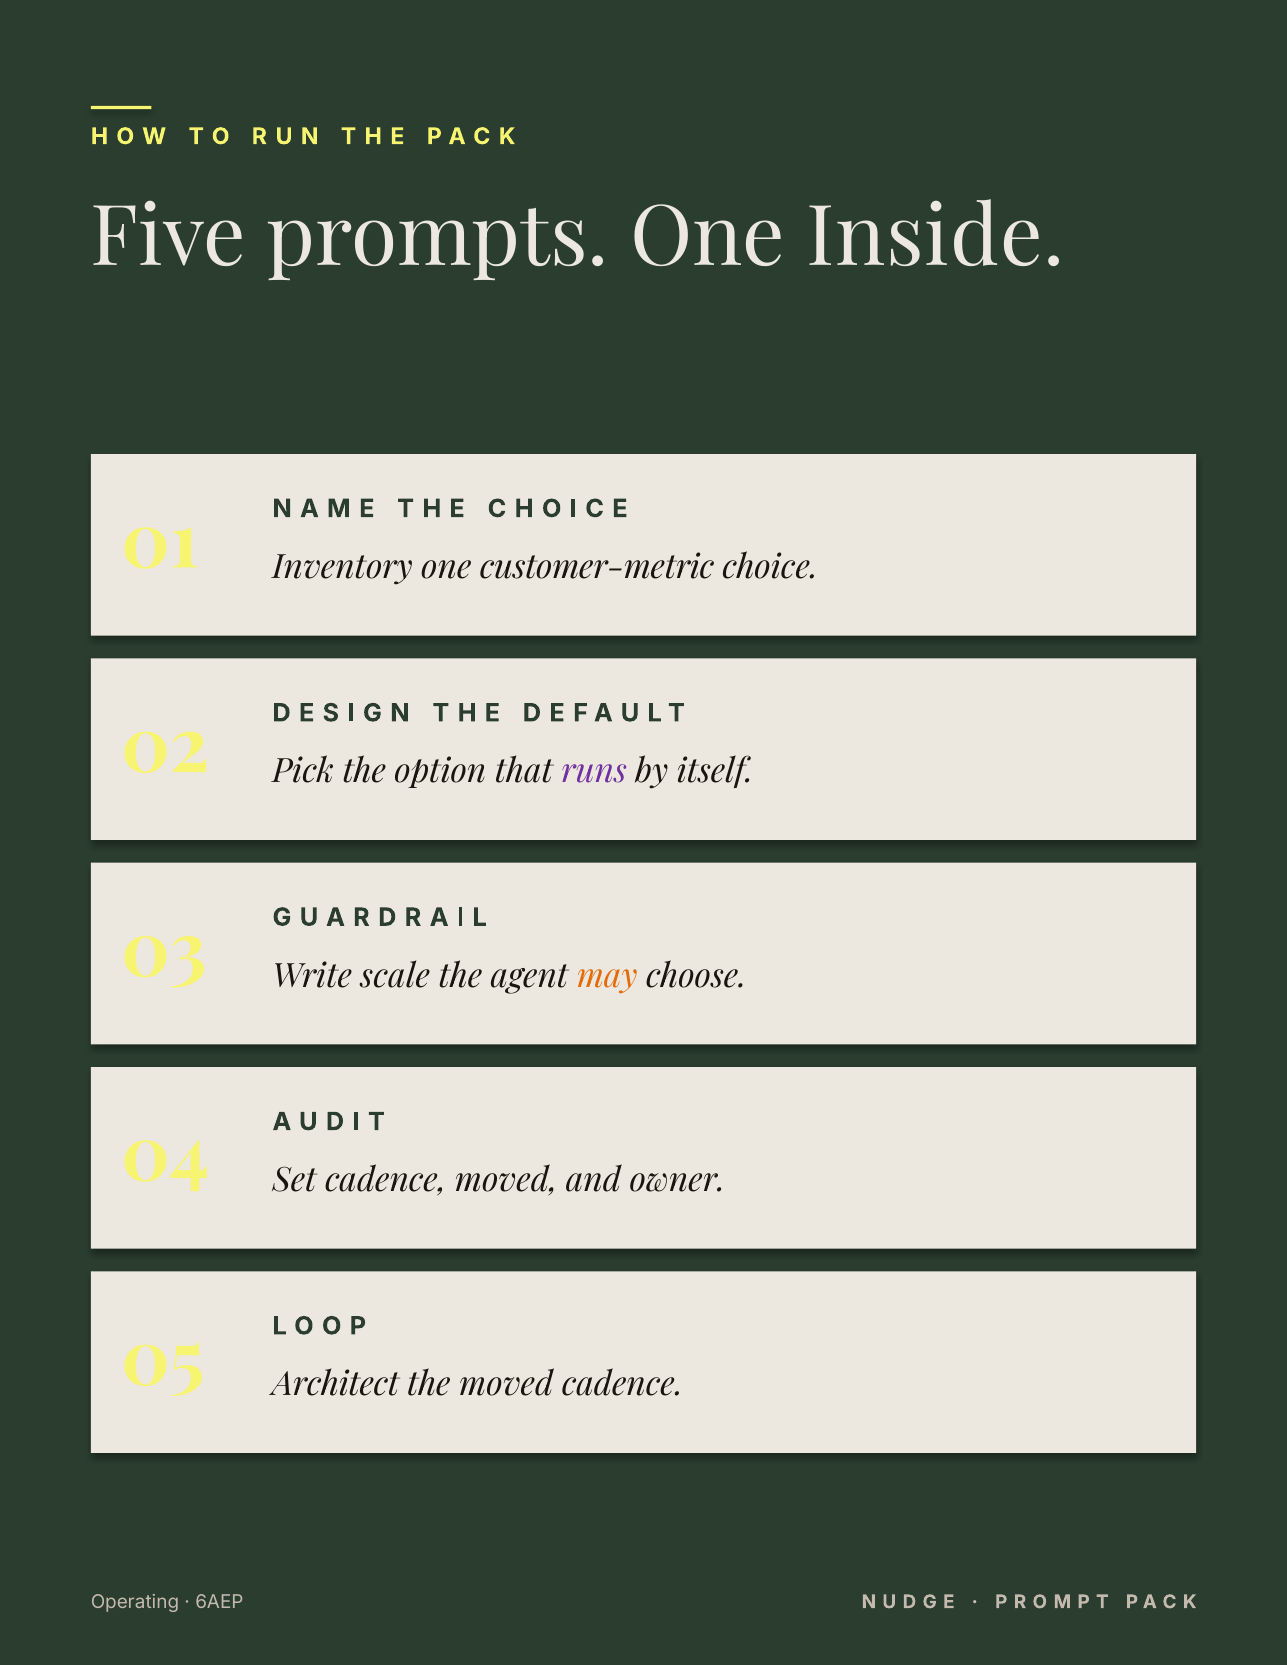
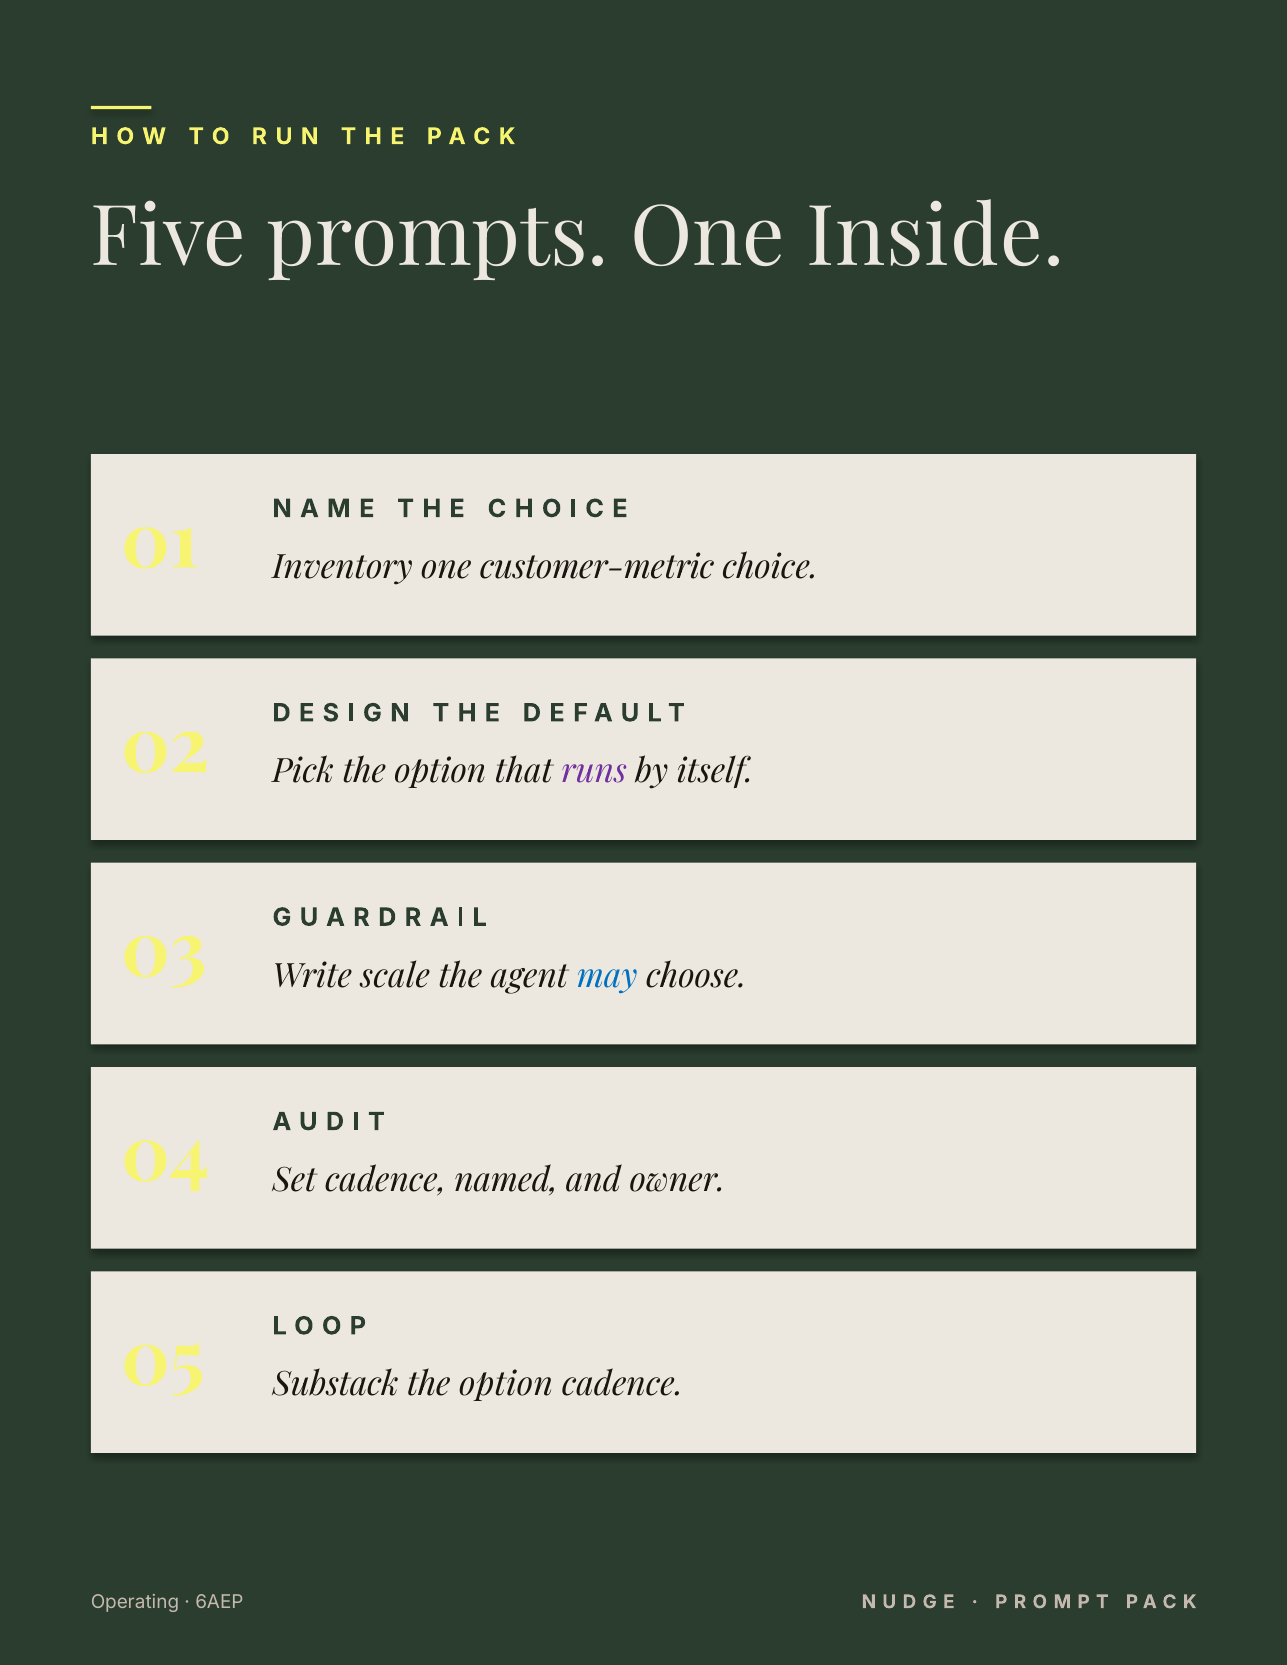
may colour: orange -> blue
cadence moved: moved -> named
Architect: Architect -> Substack
moved at (506, 1385): moved -> option
